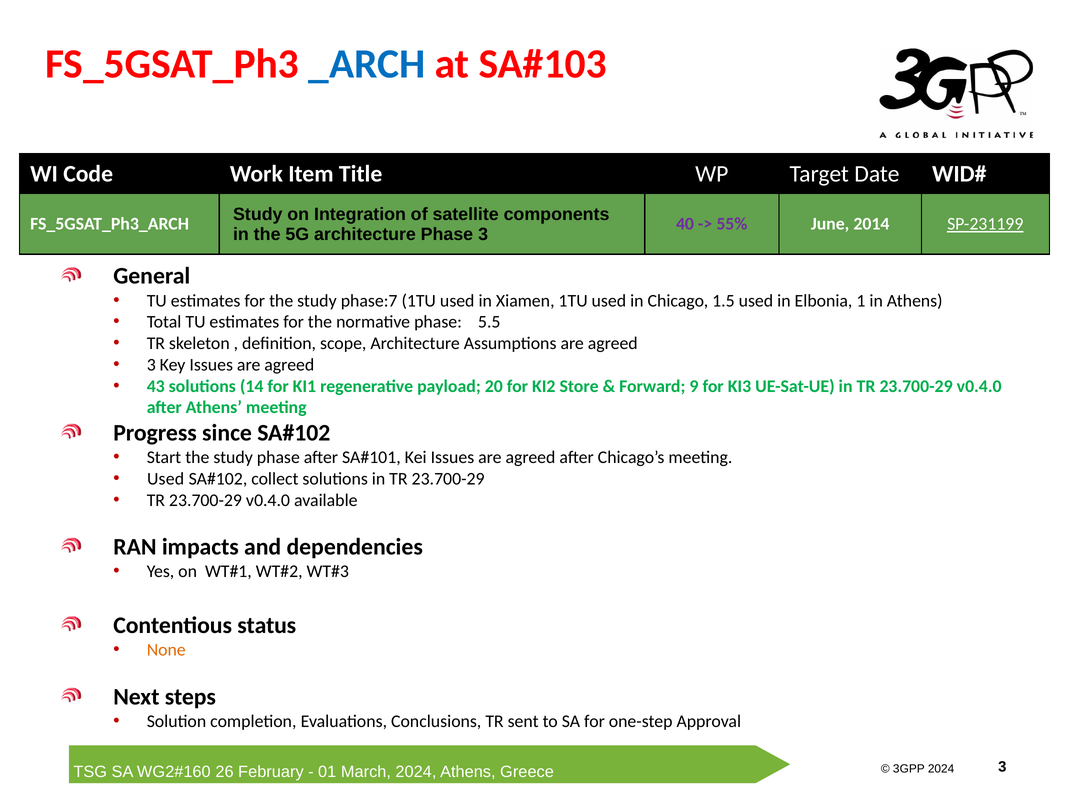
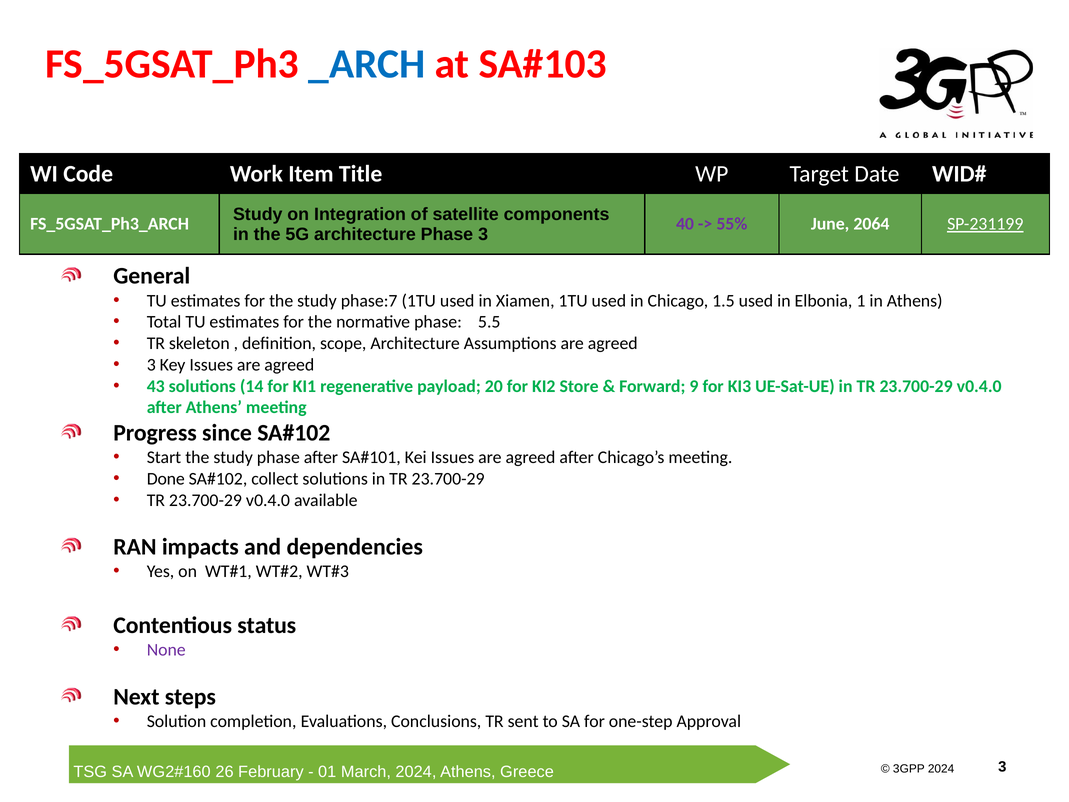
2014: 2014 -> 2064
Used at (166, 479): Used -> Done
None colour: orange -> purple
